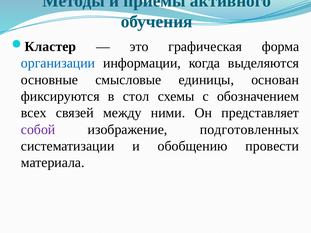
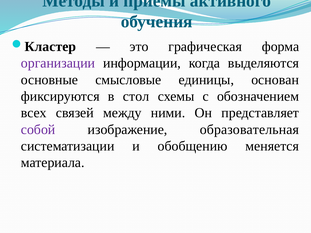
организации colour: blue -> purple
подготовленных: подготовленных -> образовательная
провести: провести -> меняется
